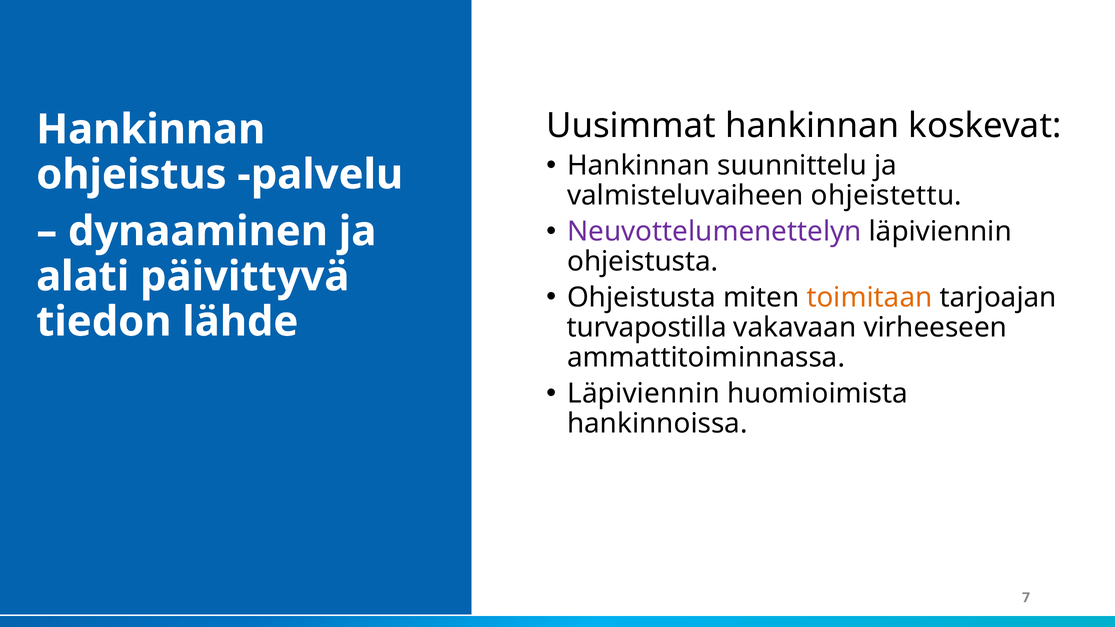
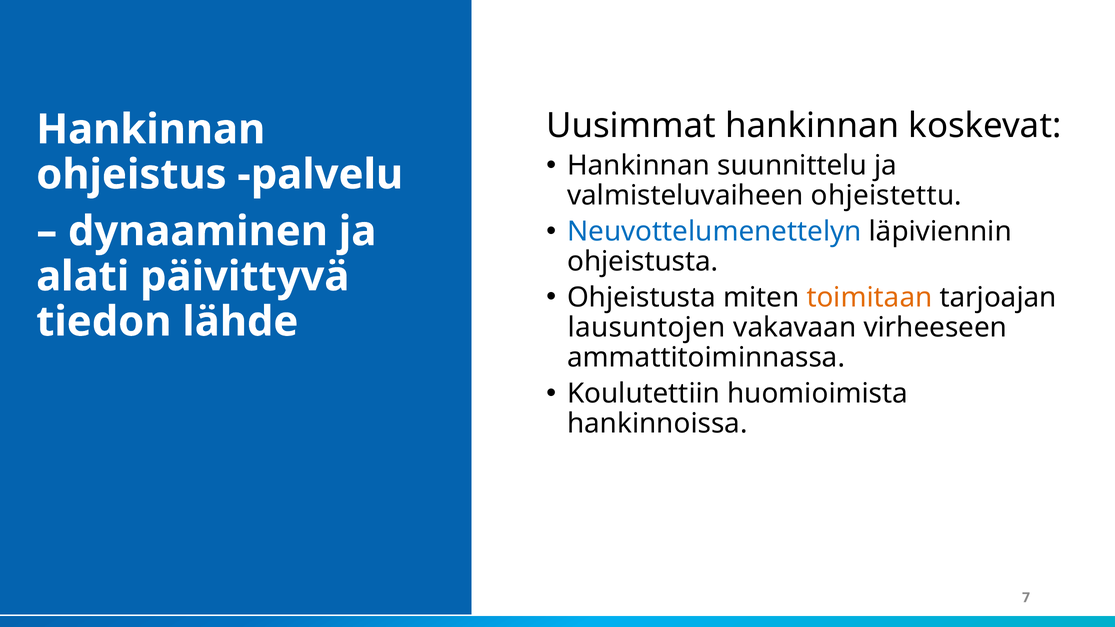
Neuvottelumenettelyn colour: purple -> blue
turvapostilla: turvapostilla -> lausuntojen
Läpiviennin at (644, 394): Läpiviennin -> Koulutettiin
